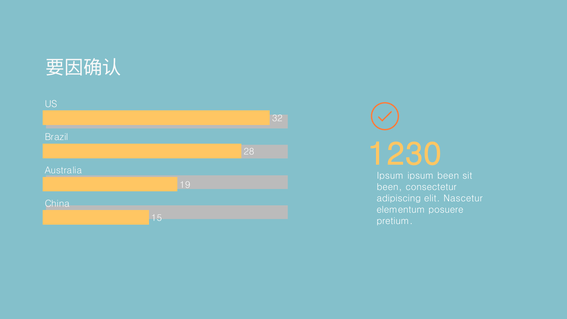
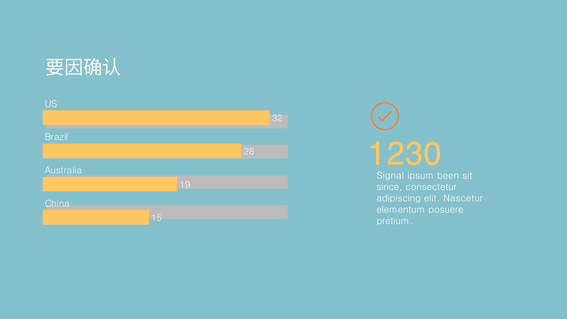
Ipsum at (390, 176): Ipsum -> Signal
been at (389, 187): been -> since
